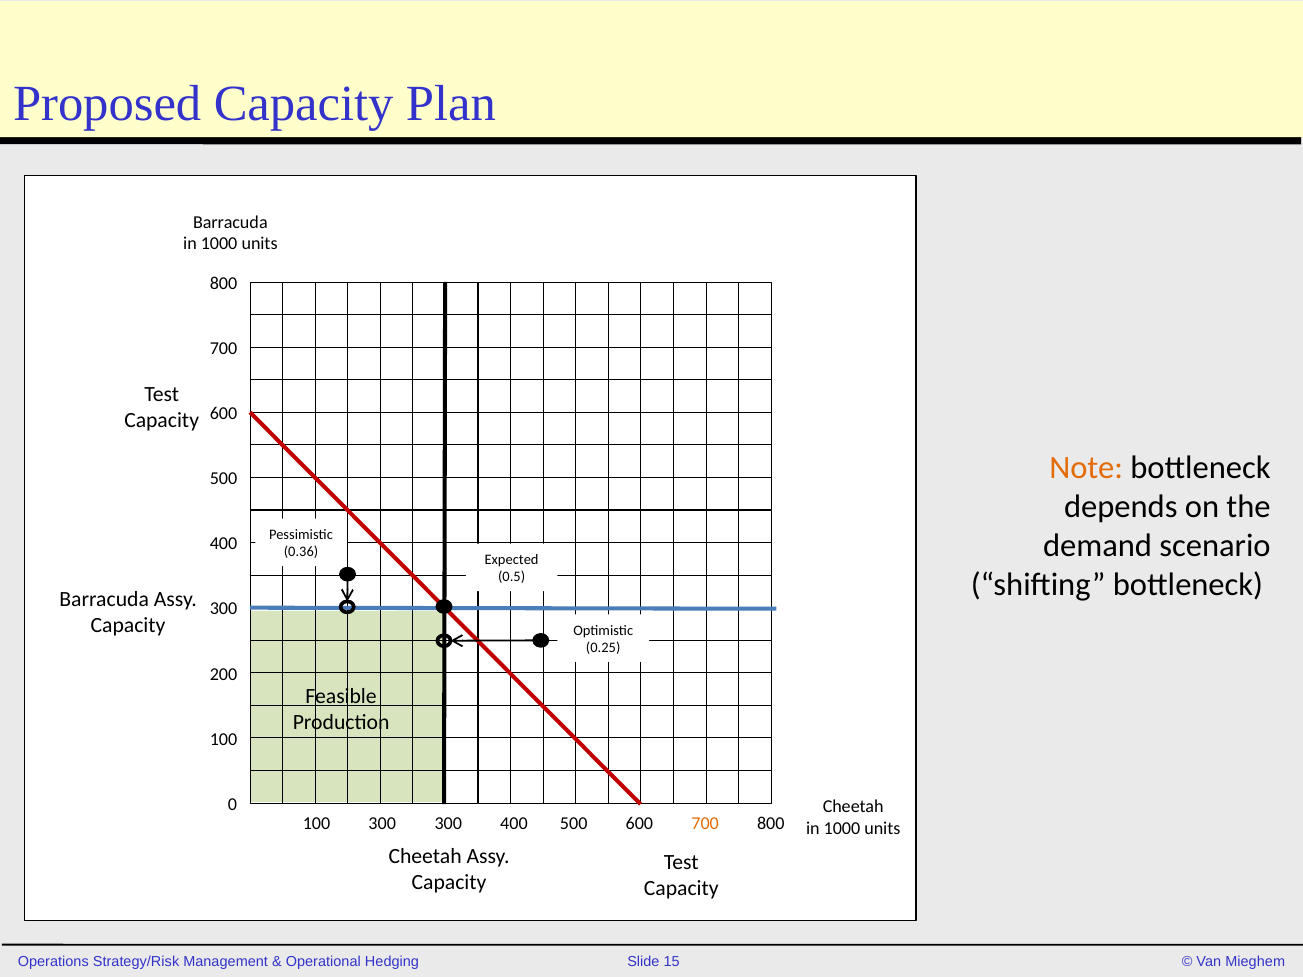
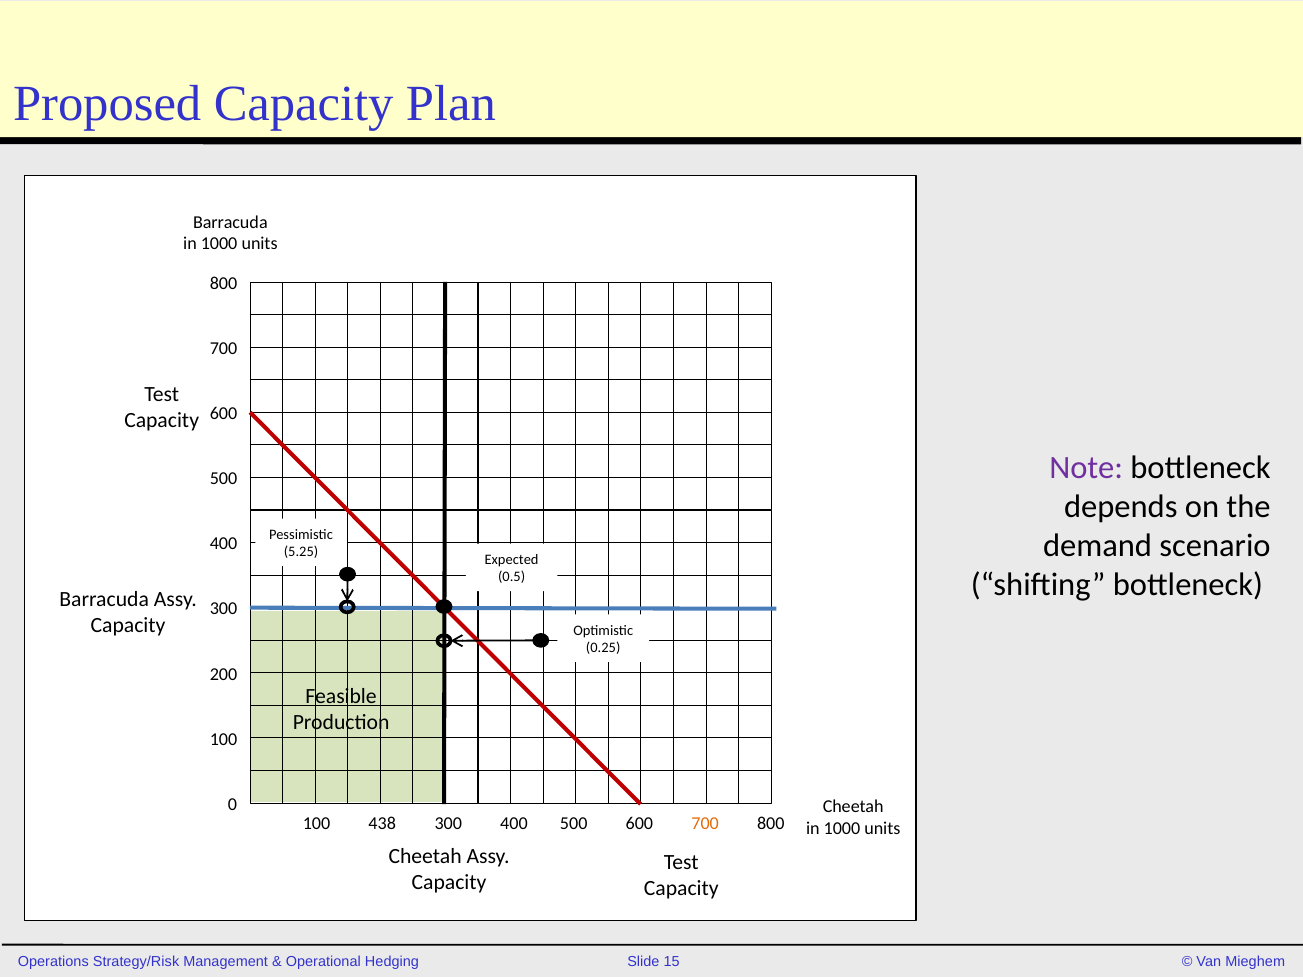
Note colour: orange -> purple
0.36: 0.36 -> 5.25
100 300: 300 -> 438
